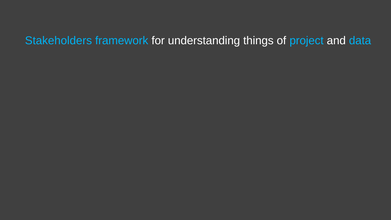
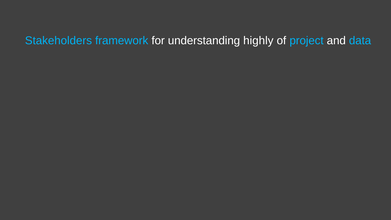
things: things -> highly
